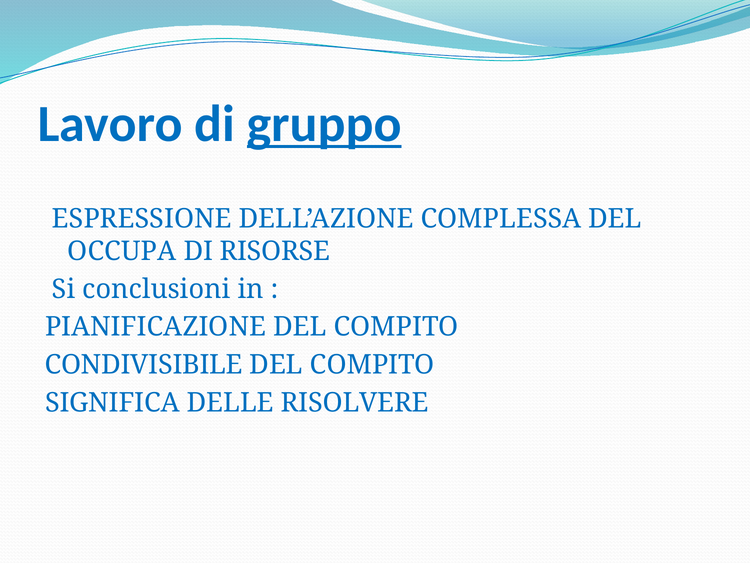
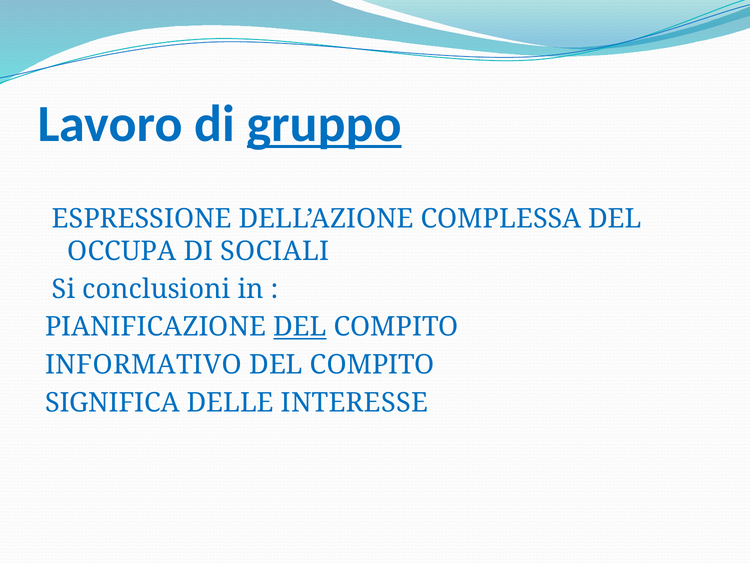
RISORSE: RISORSE -> SOCIALI
DEL at (300, 327) underline: none -> present
CONDIVISIBILE: CONDIVISIBILE -> INFORMATIVO
RISOLVERE: RISOLVERE -> INTERESSE
